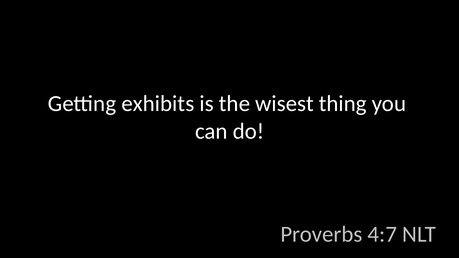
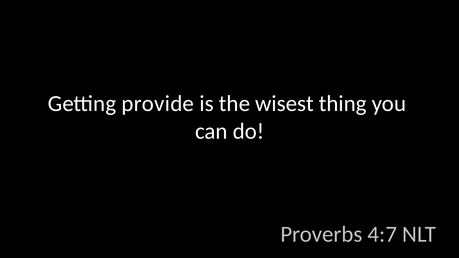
exhibits: exhibits -> provide
